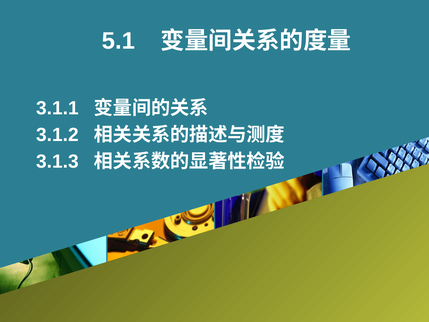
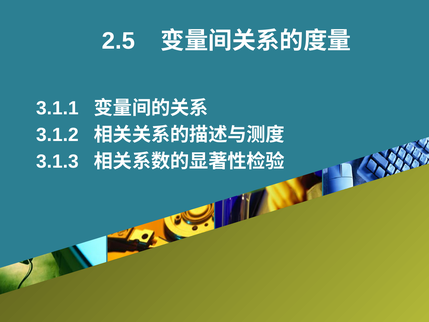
5.1: 5.1 -> 2.5
